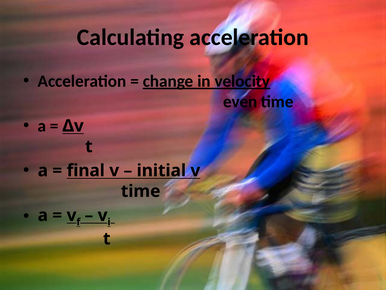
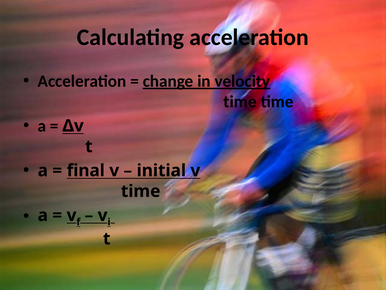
even at (240, 102): even -> time
